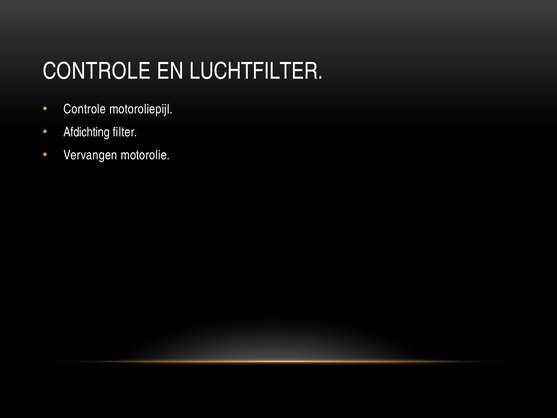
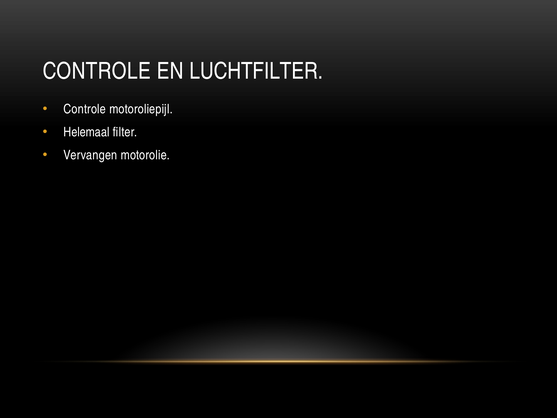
Afdichting: Afdichting -> Helemaal
